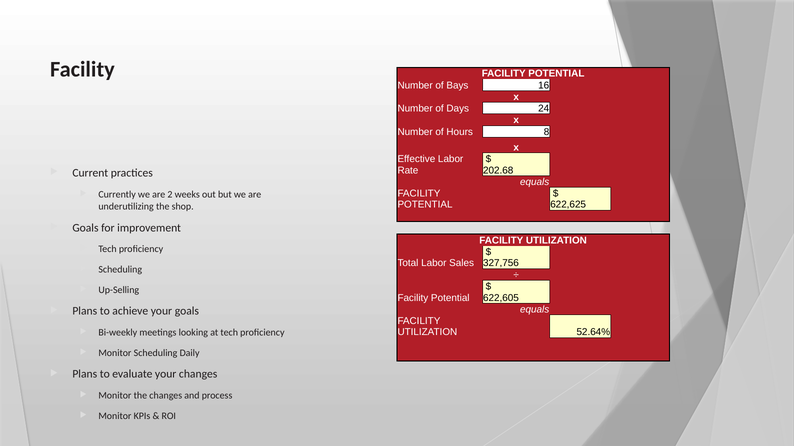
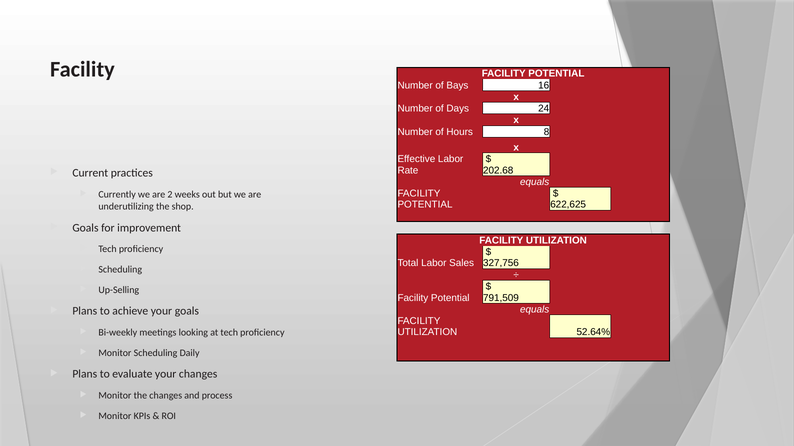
622,605: 622,605 -> 791,509
